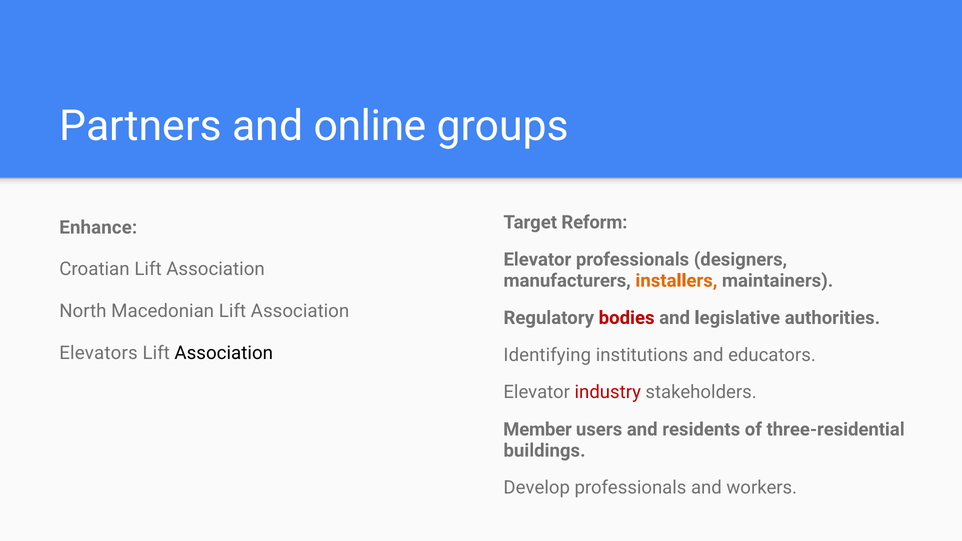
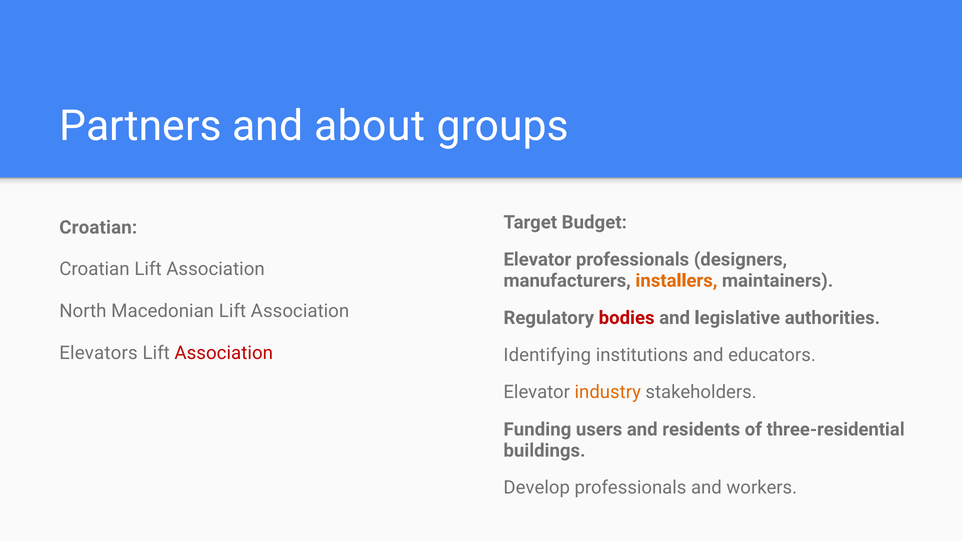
online: online -> about
Reform: Reform -> Budget
Enhance at (98, 227): Enhance -> Croatian
Association at (224, 353) colour: black -> red
industry colour: red -> orange
Member: Member -> Funding
